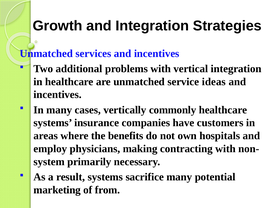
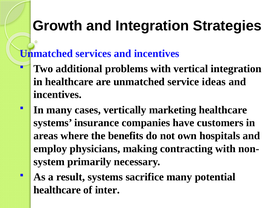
commonly: commonly -> marketing
marketing at (57, 190): marketing -> healthcare
from: from -> inter
